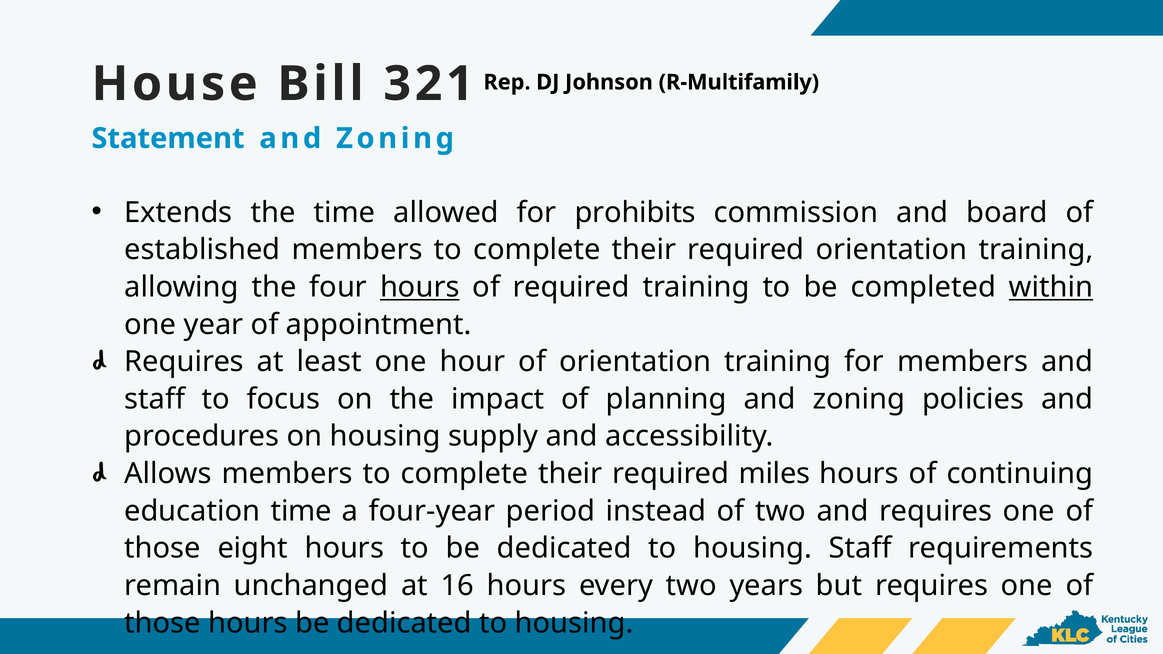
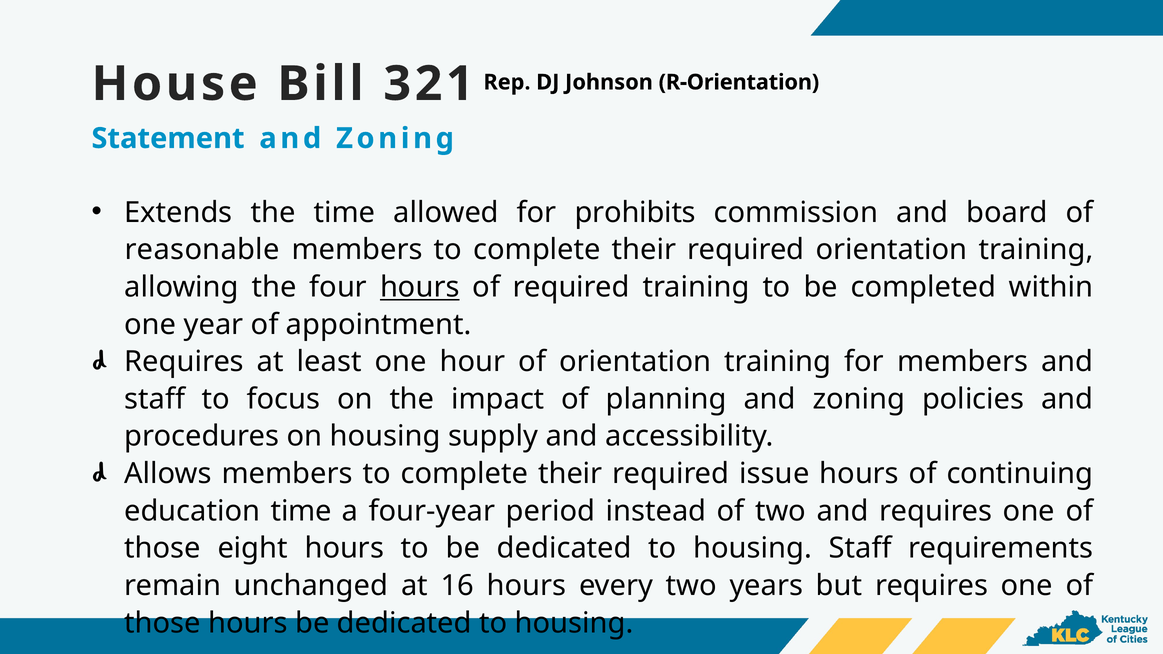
R-Multifamily: R-Multifamily -> R-Orientation
established: established -> reasonable
within underline: present -> none
miles: miles -> issue
